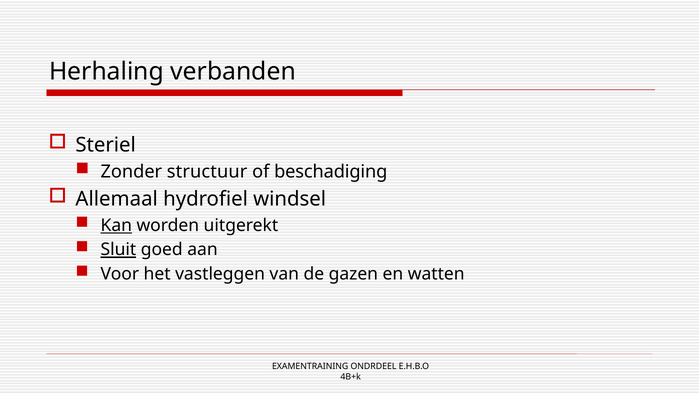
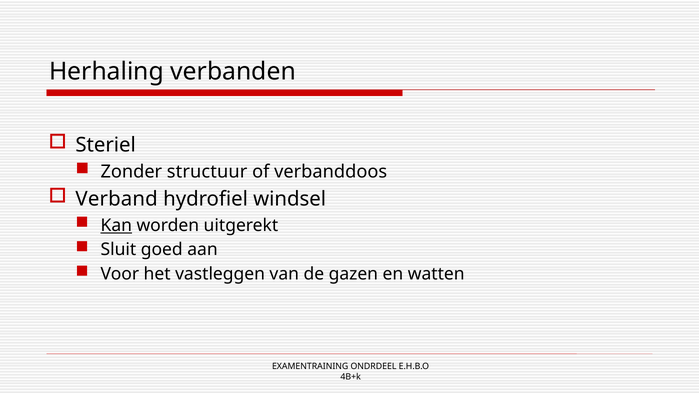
beschadiging: beschadiging -> verbanddoos
Allemaal: Allemaal -> Verband
Sluit underline: present -> none
